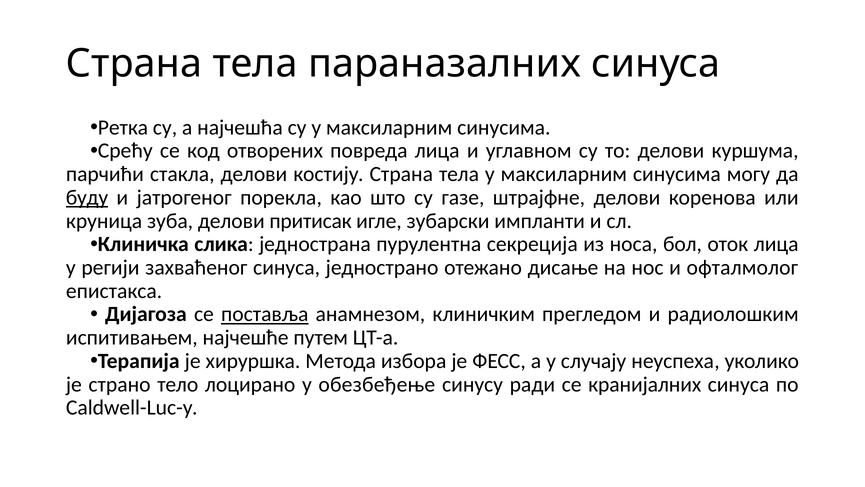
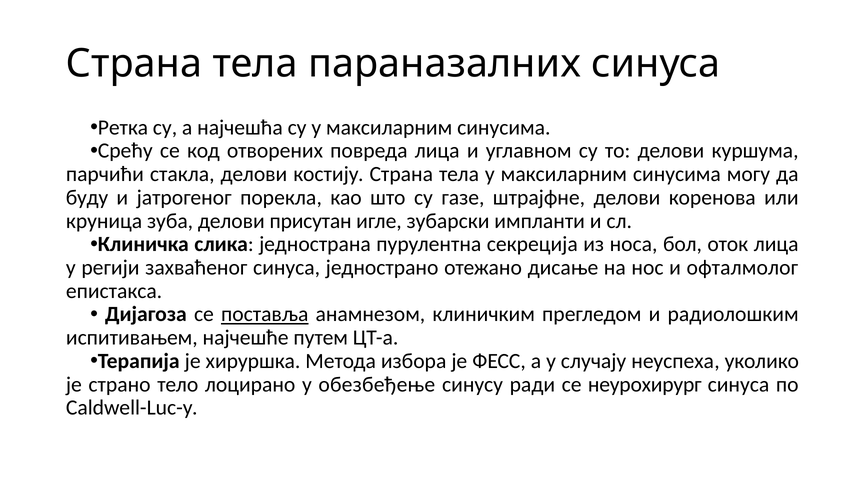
буду underline: present -> none
притисак: притисак -> присутан
кранијалних: кранијалних -> неурохирург
